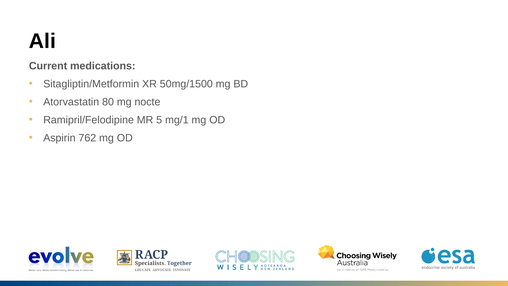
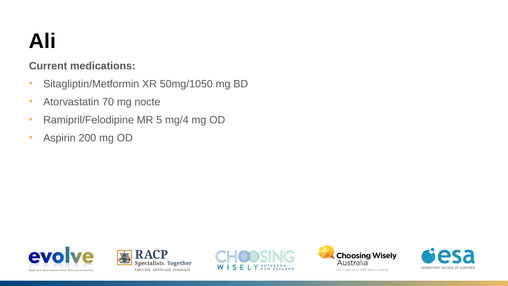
50mg/1500: 50mg/1500 -> 50mg/1050
80: 80 -> 70
mg/1: mg/1 -> mg/4
762: 762 -> 200
